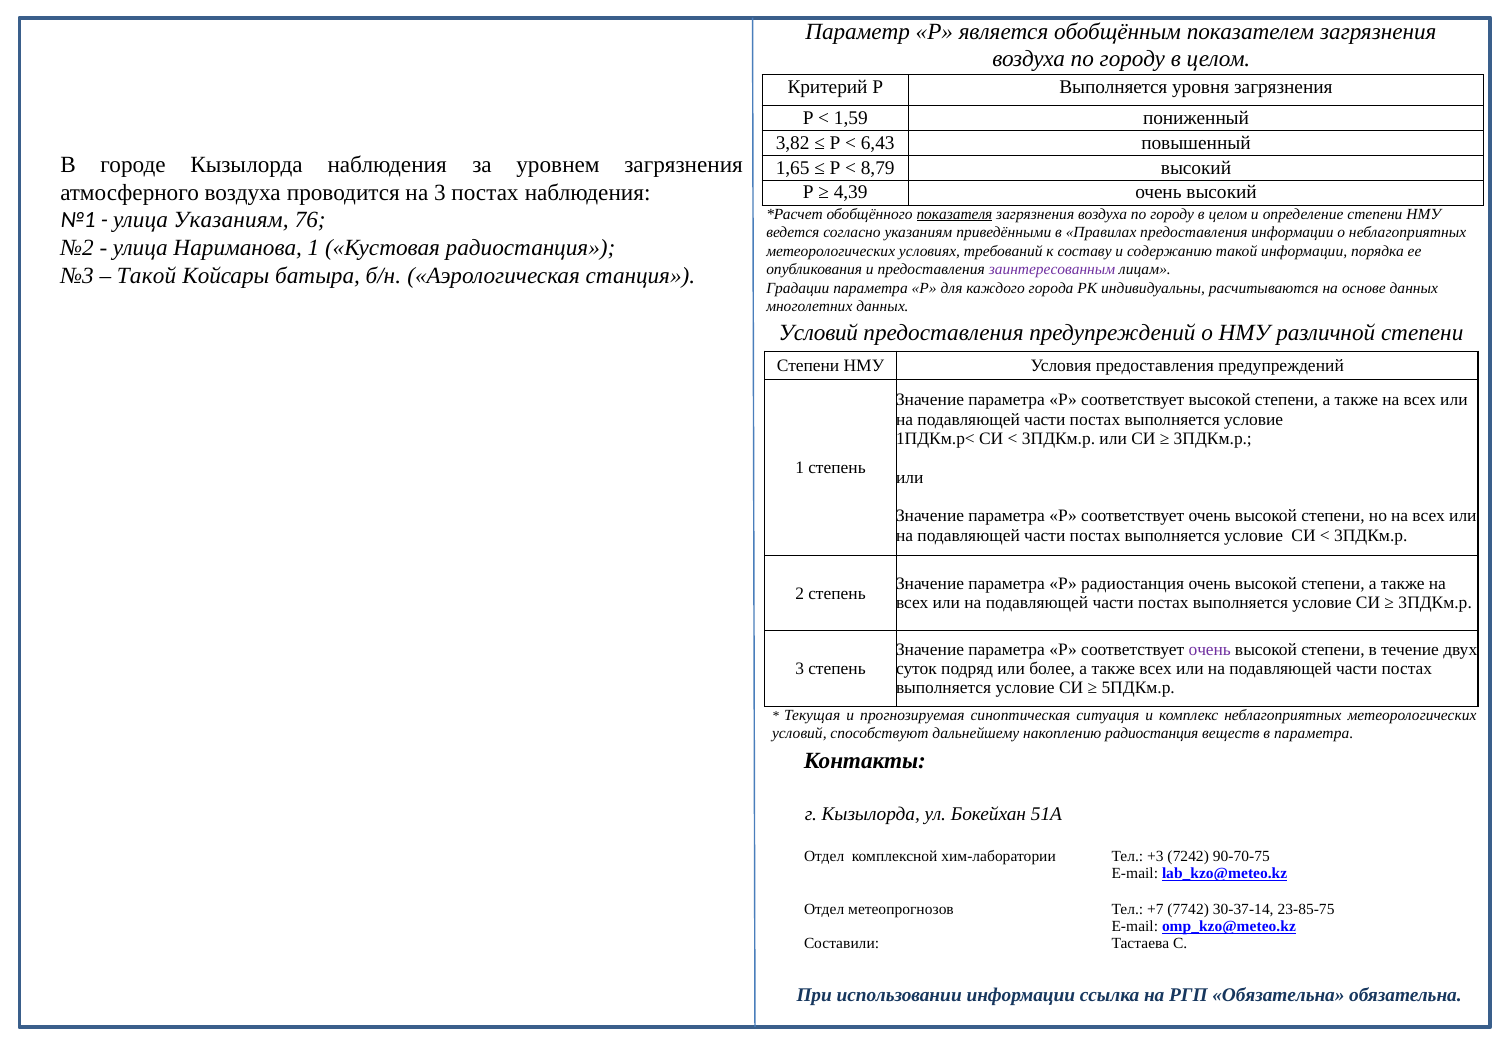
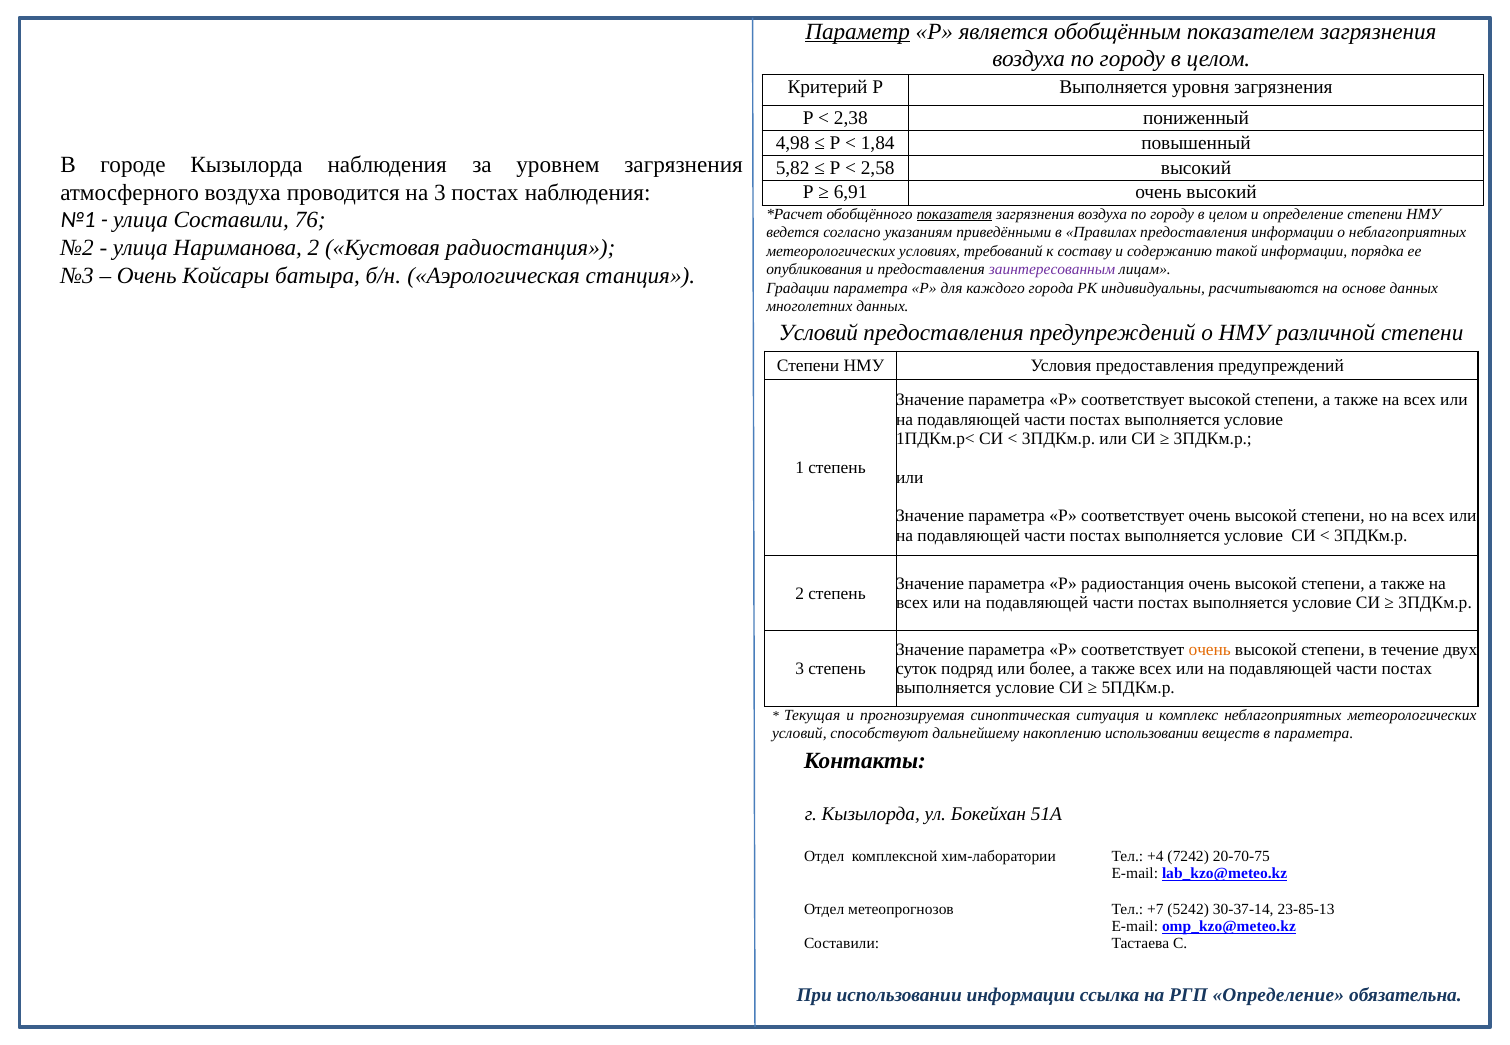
Параметр underline: none -> present
1,59: 1,59 -> 2,38
3,82: 3,82 -> 4,98
6,43: 6,43 -> 1,84
1,65: 1,65 -> 5,82
8,79: 8,79 -> 2,58
4,39: 4,39 -> 6,91
улица Указаниям: Указаниям -> Составили
Нариманова 1: 1 -> 2
Такой at (147, 276): Такой -> Очень
очень at (1210, 650) colour: purple -> orange
накоплению радиостанция: радиостанция -> использовании
+3: +3 -> +4
90-70-75: 90-70-75 -> 20-70-75
7742: 7742 -> 5242
23-85-75: 23-85-75 -> 23-85-13
РГП Обязательна: Обязательна -> Определение
